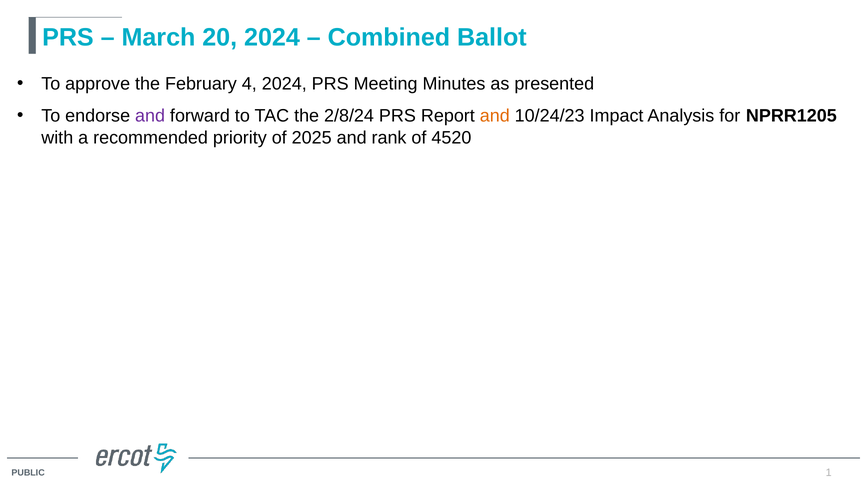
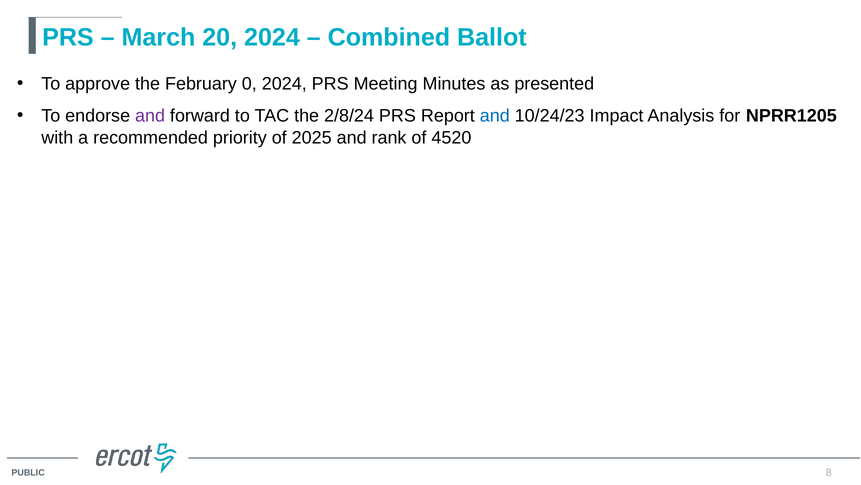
4: 4 -> 0
and at (495, 116) colour: orange -> blue
1: 1 -> 8
